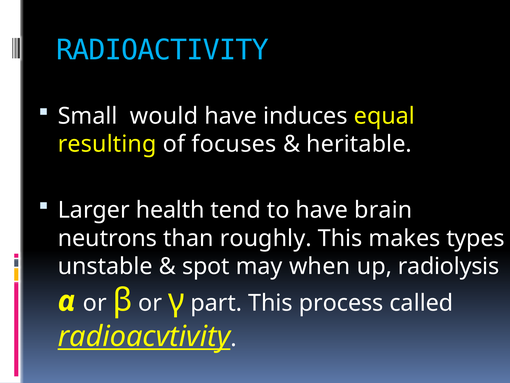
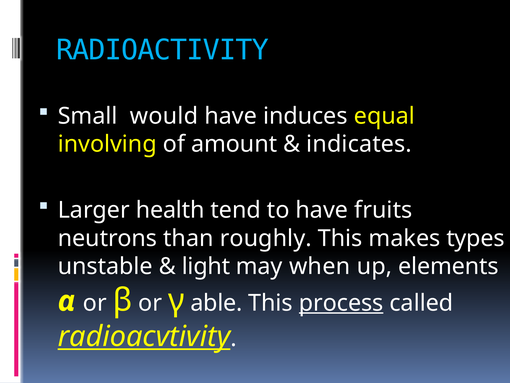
resulting: resulting -> involving
focuses: focuses -> amount
heritable: heritable -> indicates
brain: brain -> fruits
spot: spot -> light
radiolysis: radiolysis -> elements
part: part -> able
process underline: none -> present
